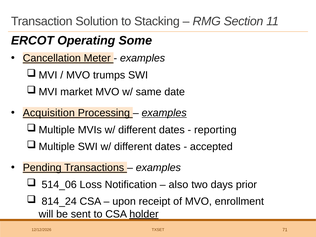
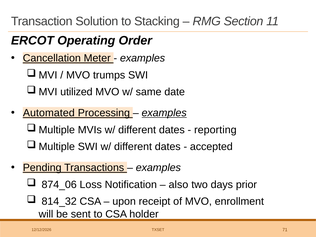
Some: Some -> Order
market: market -> utilized
Acquisition: Acquisition -> Automated
514_06: 514_06 -> 874_06
814_24: 814_24 -> 814_32
holder underline: present -> none
